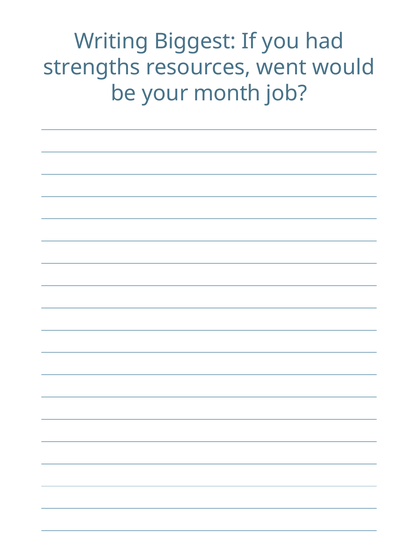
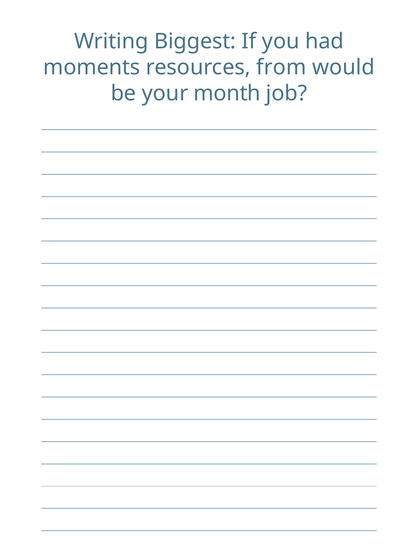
strengths: strengths -> moments
went: went -> from
